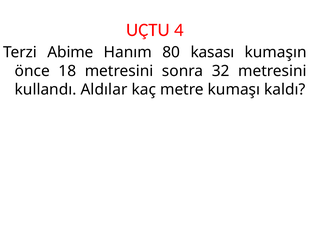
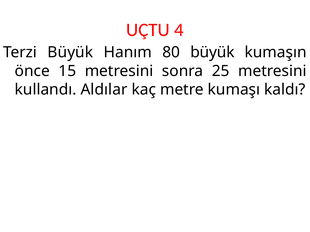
Terzi Abime: Abime -> Büyük
80 kasası: kasası -> büyük
18: 18 -> 15
32: 32 -> 25
